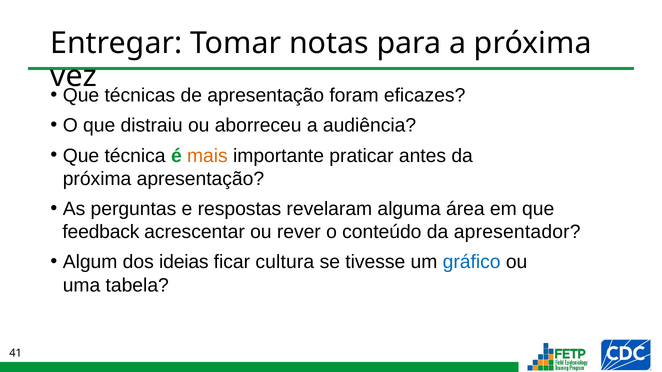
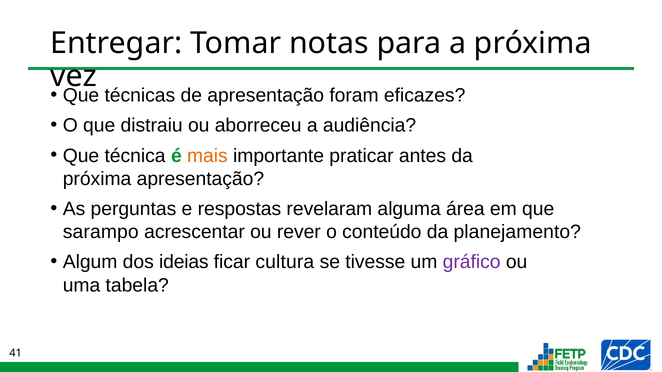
feedback: feedback -> sarampo
apresentador: apresentador -> planejamento
gráfico colour: blue -> purple
